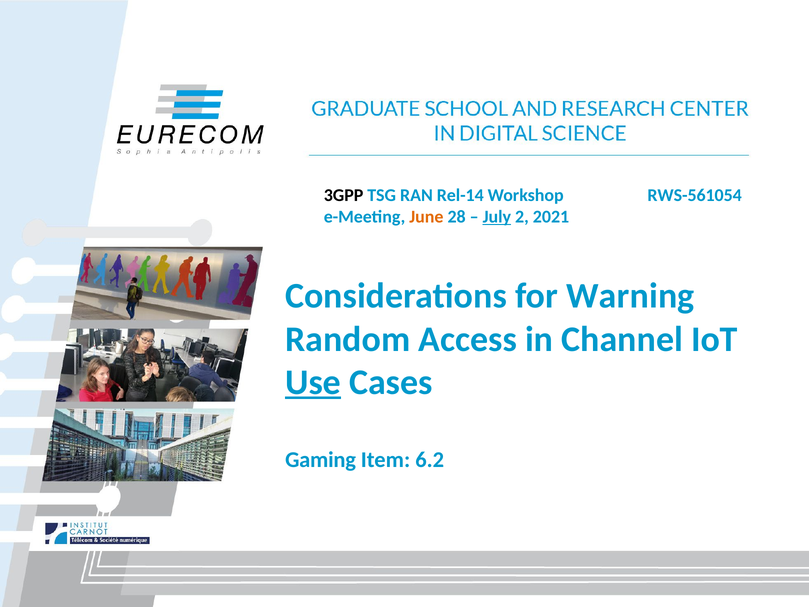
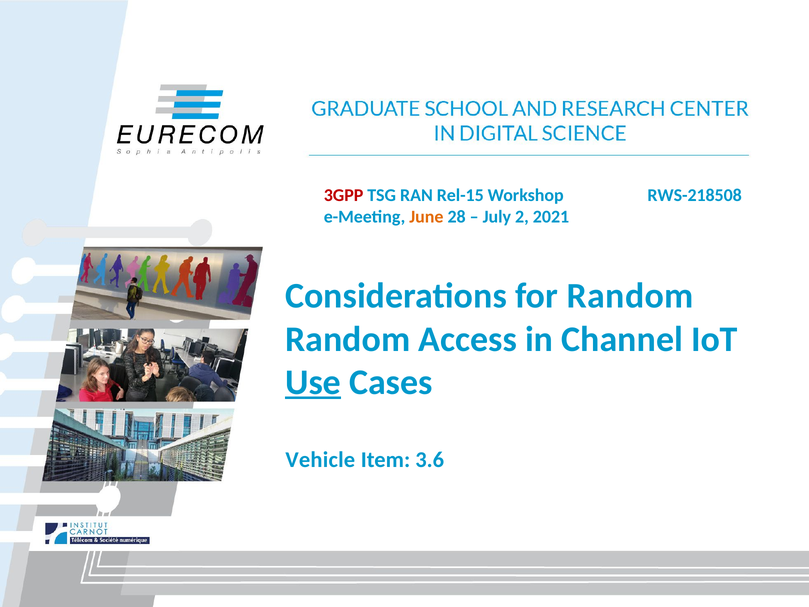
3GPP colour: black -> red
Rel-14: Rel-14 -> Rel-15
RWS-561054: RWS-561054 -> RWS-218508
July underline: present -> none
for Warning: Warning -> Random
Gaming: Gaming -> Vehicle
6.2: 6.2 -> 3.6
